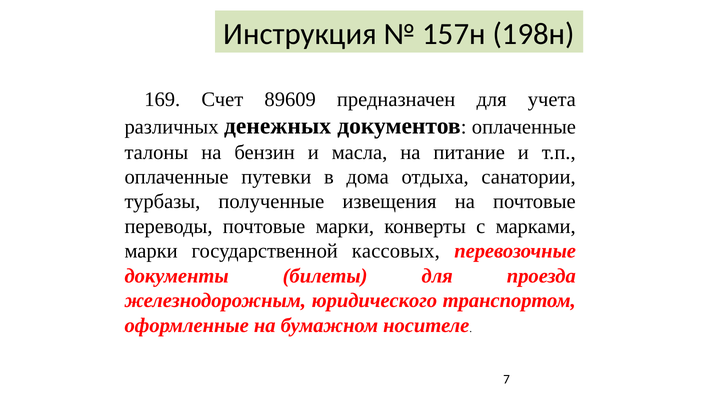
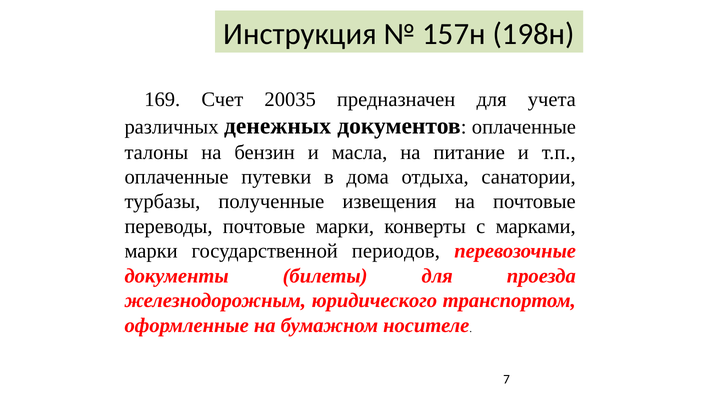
89609: 89609 -> 20035
кассовых: кассовых -> периодов
